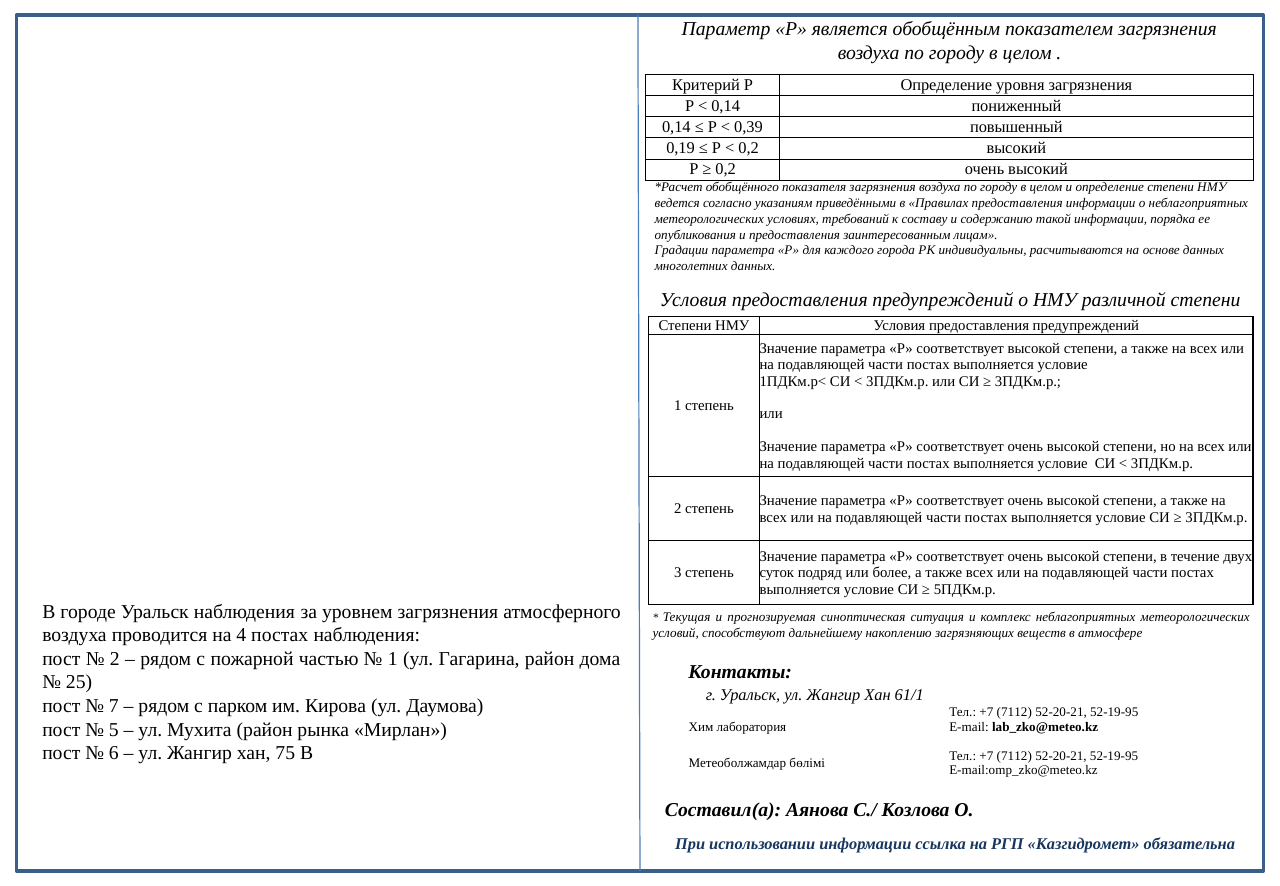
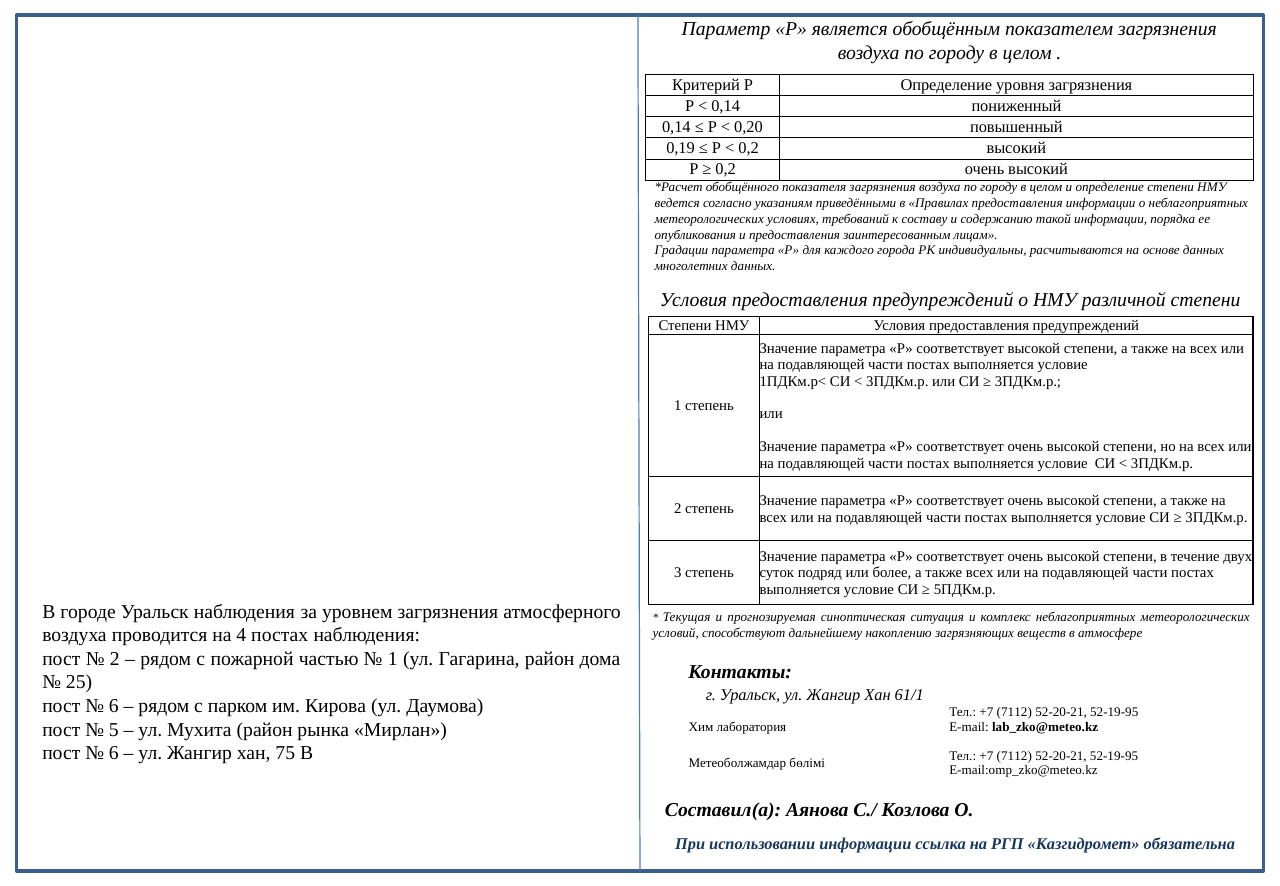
0,39: 0,39 -> 0,20
7 at (114, 706): 7 -> 6
